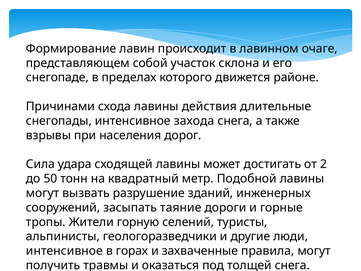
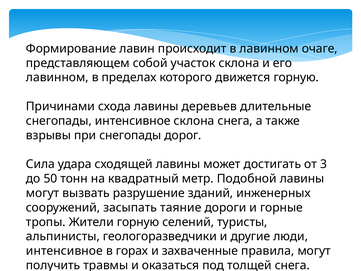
снегопаде at (57, 77): снегопаде -> лавинном
движется районе: районе -> горную
действия: действия -> деревьев
интенсивное захода: захода -> склона
при населения: населения -> снегопады
2: 2 -> 3
